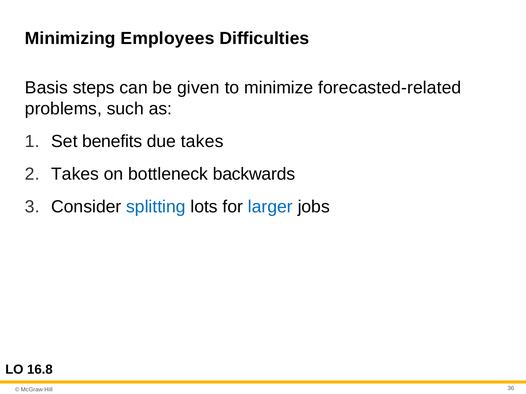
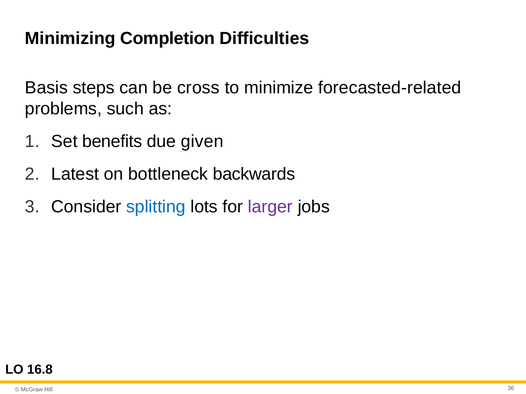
Employees: Employees -> Completion
given: given -> cross
due takes: takes -> given
Takes at (75, 174): Takes -> Latest
larger colour: blue -> purple
